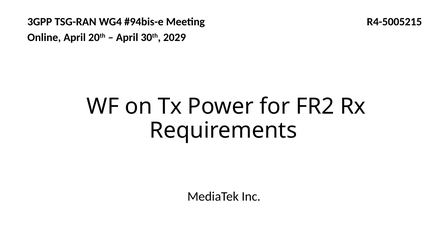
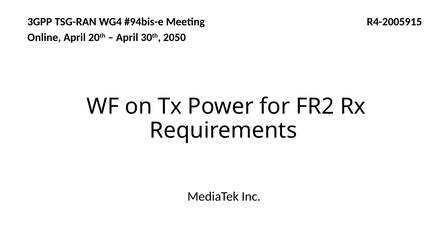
R4-5005215: R4-5005215 -> R4-2005915
2029: 2029 -> 2050
